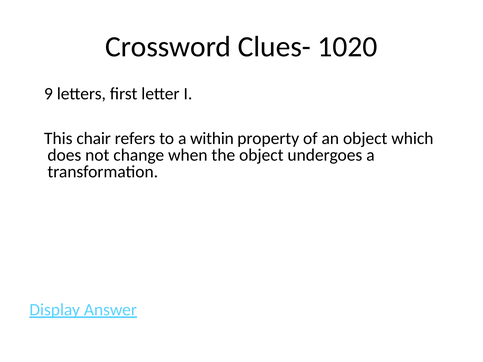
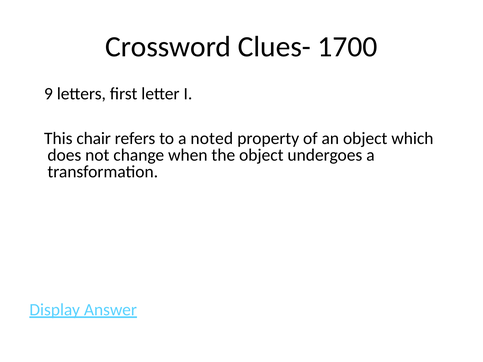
1020: 1020 -> 1700
within: within -> noted
